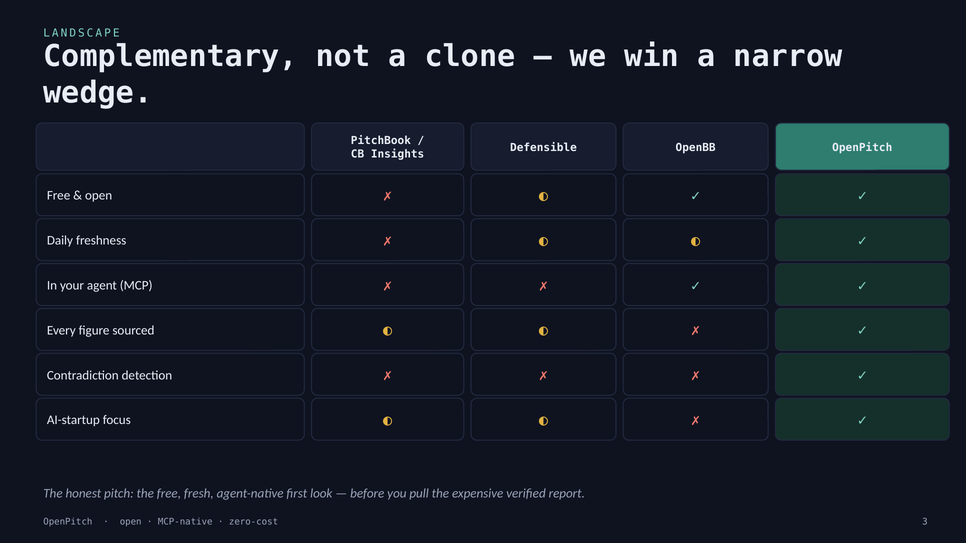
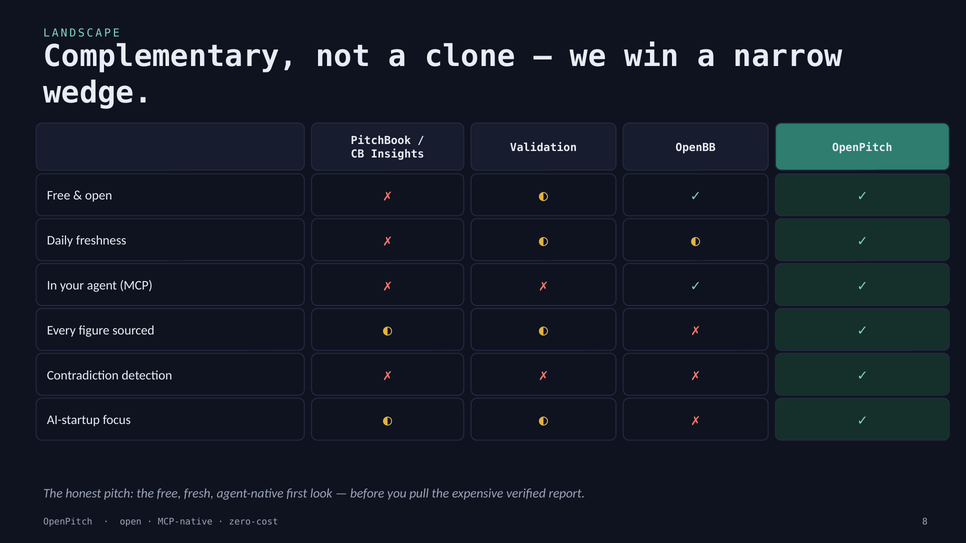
Defensible: Defensible -> Validation
3: 3 -> 8
